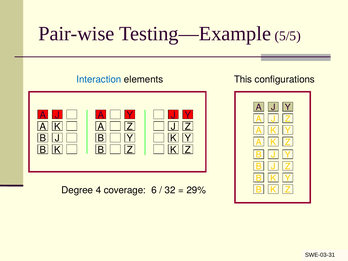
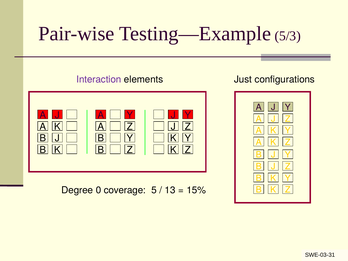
5/5: 5/5 -> 5/3
Interaction colour: blue -> purple
This: This -> Just
4: 4 -> 0
6: 6 -> 5
32: 32 -> 13
29%: 29% -> 15%
